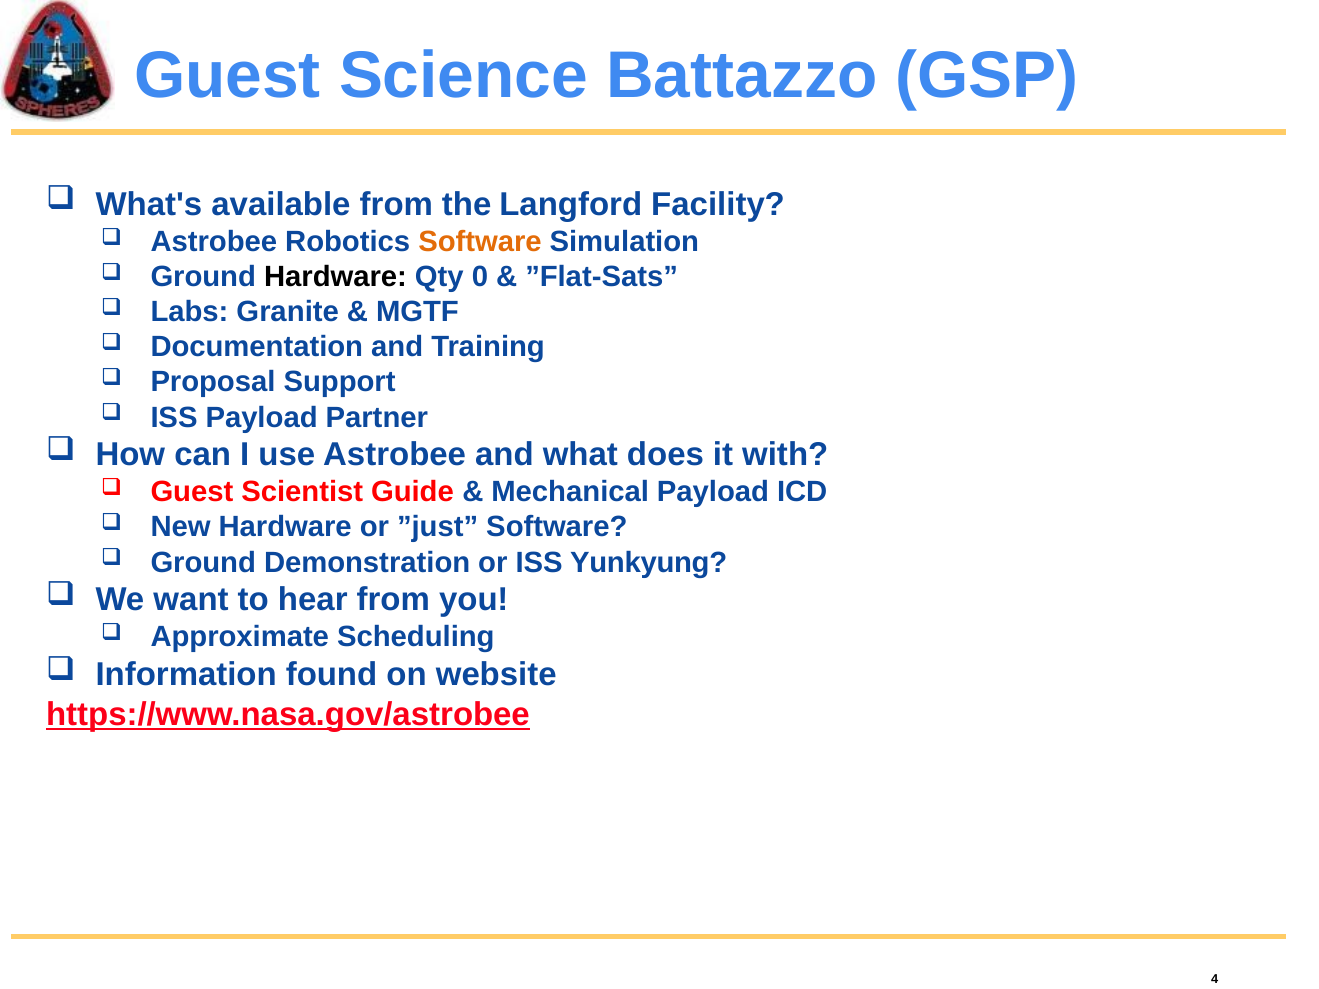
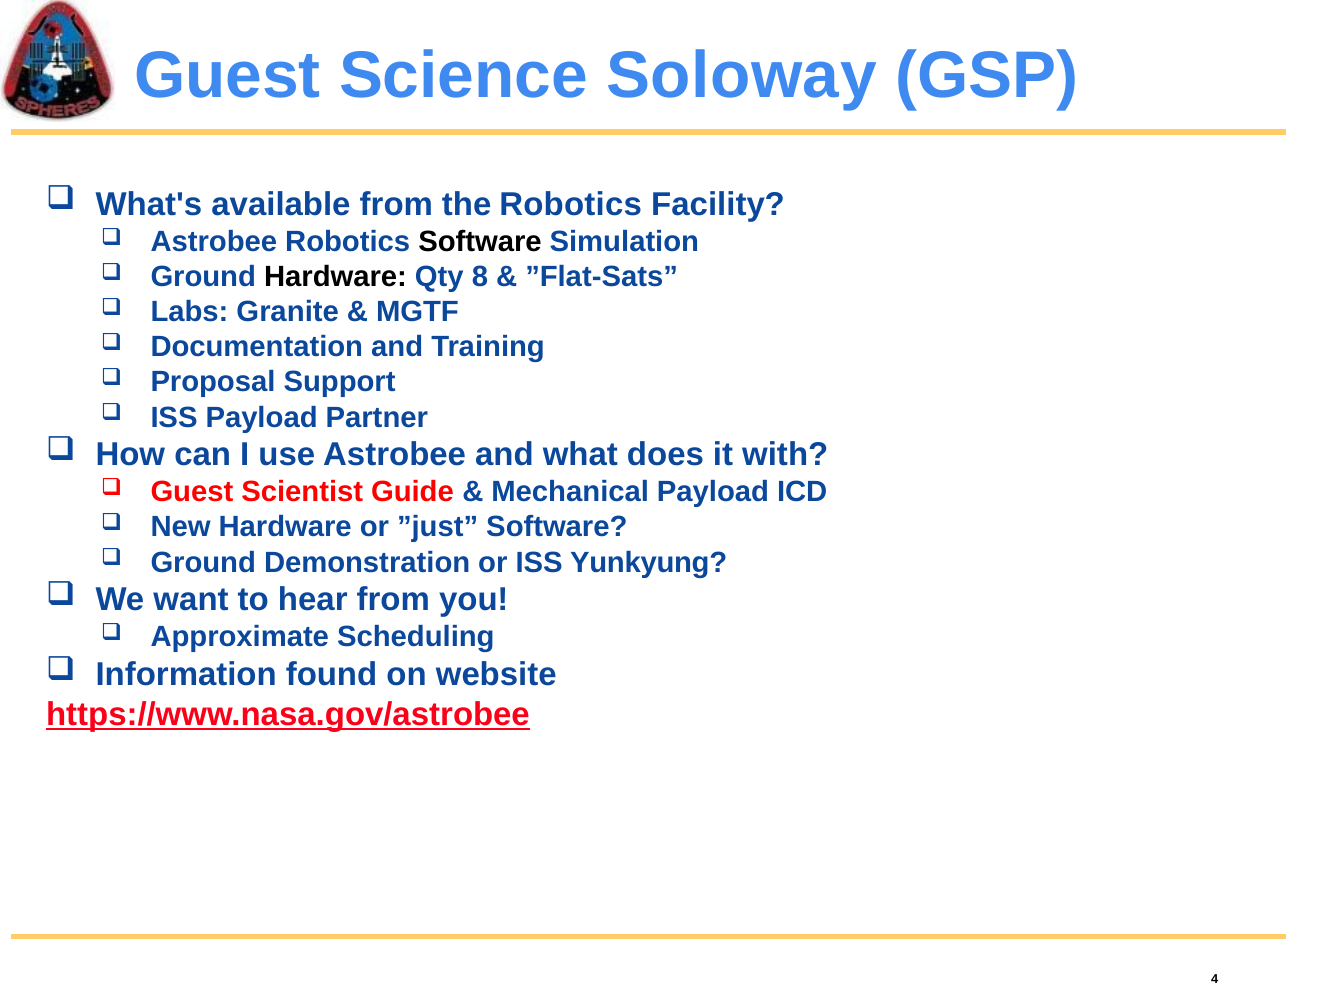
Battazzo: Battazzo -> Soloway
the Langford: Langford -> Robotics
Software at (480, 242) colour: orange -> black
0: 0 -> 8
